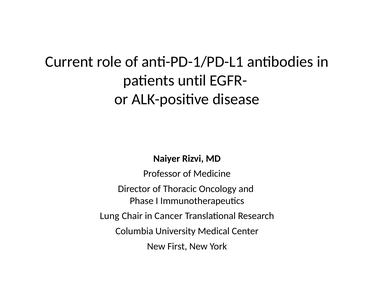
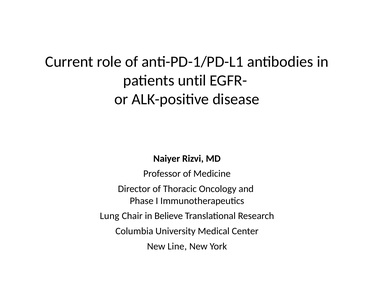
Cancer: Cancer -> Believe
First: First -> Line
